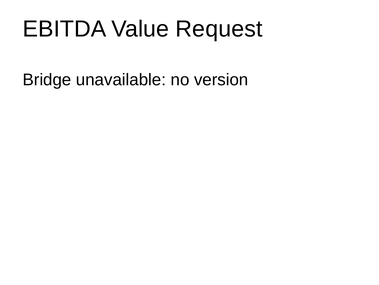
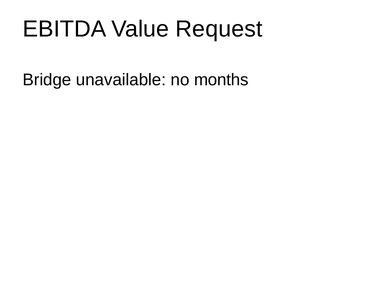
version: version -> months
